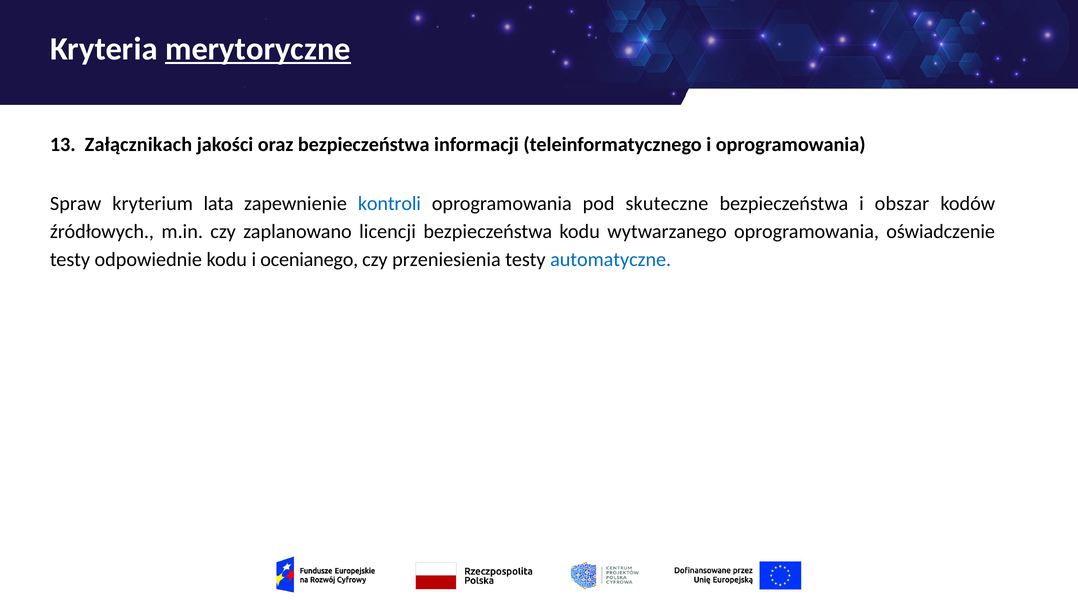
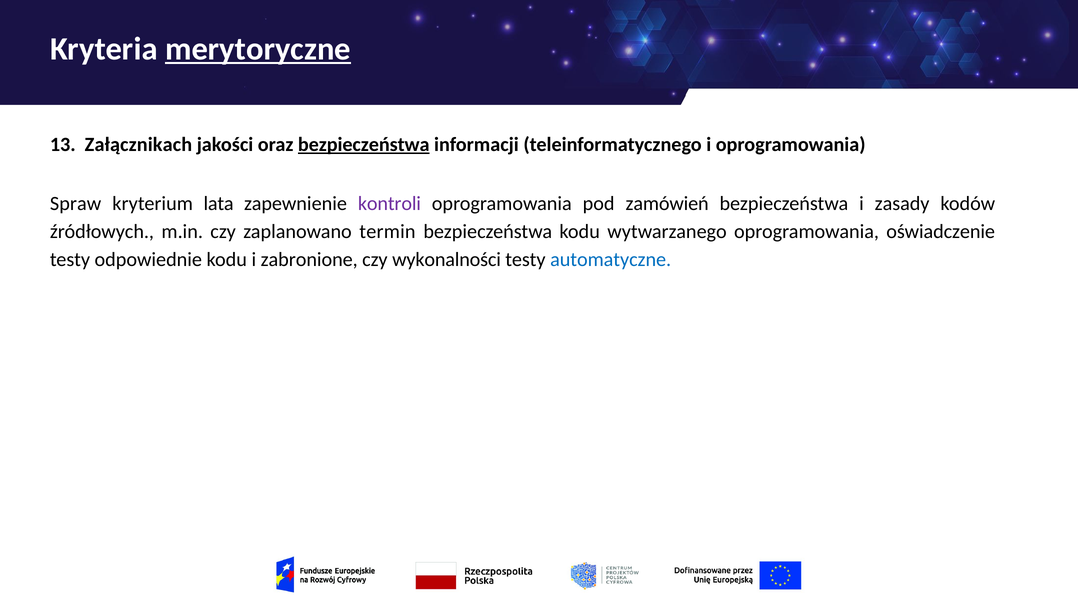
bezpieczeństwa at (364, 145) underline: none -> present
kontroli colour: blue -> purple
skuteczne: skuteczne -> zamówień
obszar: obszar -> zasady
licencji: licencji -> termin
ocenianego: ocenianego -> zabronione
przeniesienia: przeniesienia -> wykonalności
